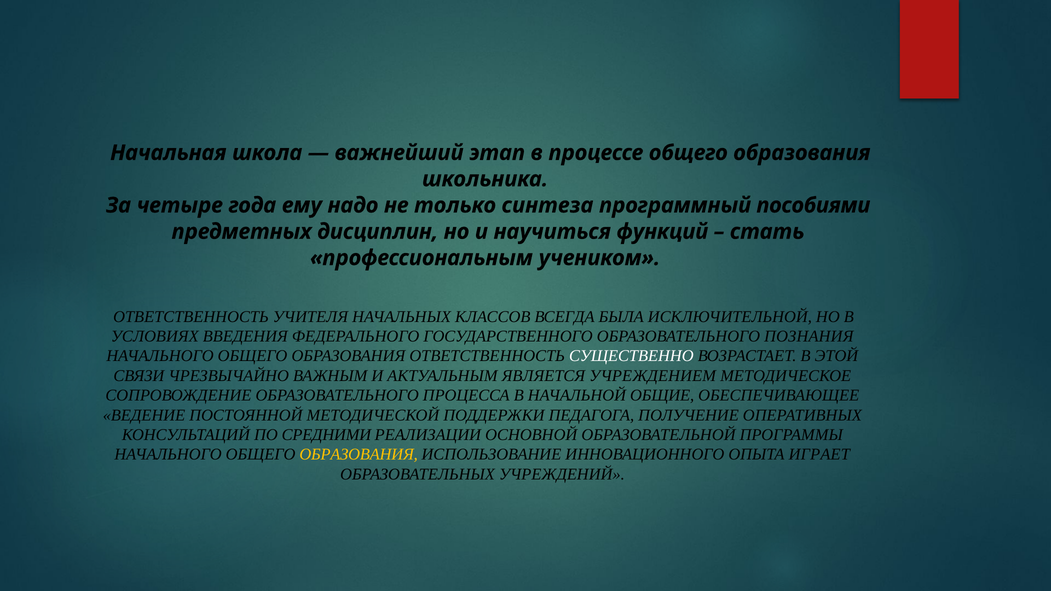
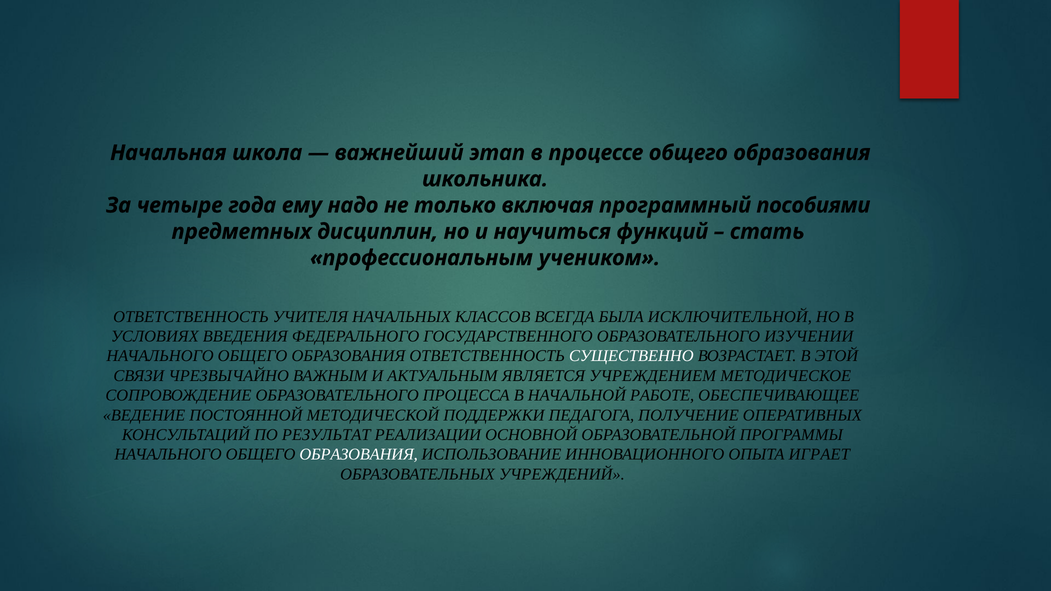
синтеза: синтеза -> включая
ПОЗНАНИЯ: ПОЗНАНИЯ -> ИЗУЧЕНИИ
ОБЩИЕ: ОБЩИЕ -> РАБОТЕ
СРЕДНИМИ: СРЕДНИМИ -> РЕЗУЛЬТАТ
ОБРАЗОВАНИЯ at (359, 455) colour: yellow -> white
